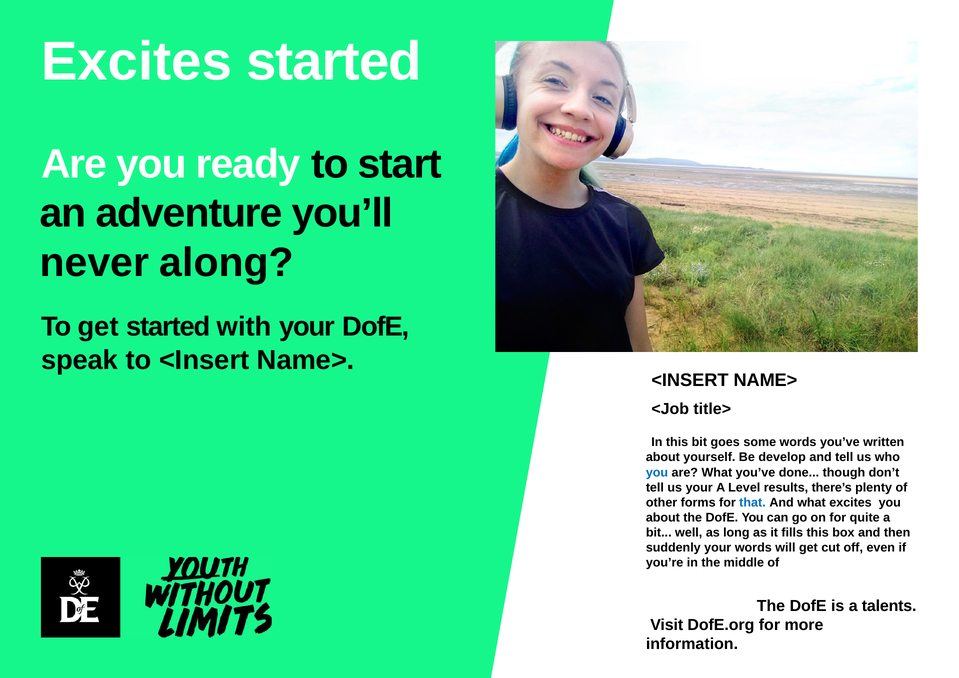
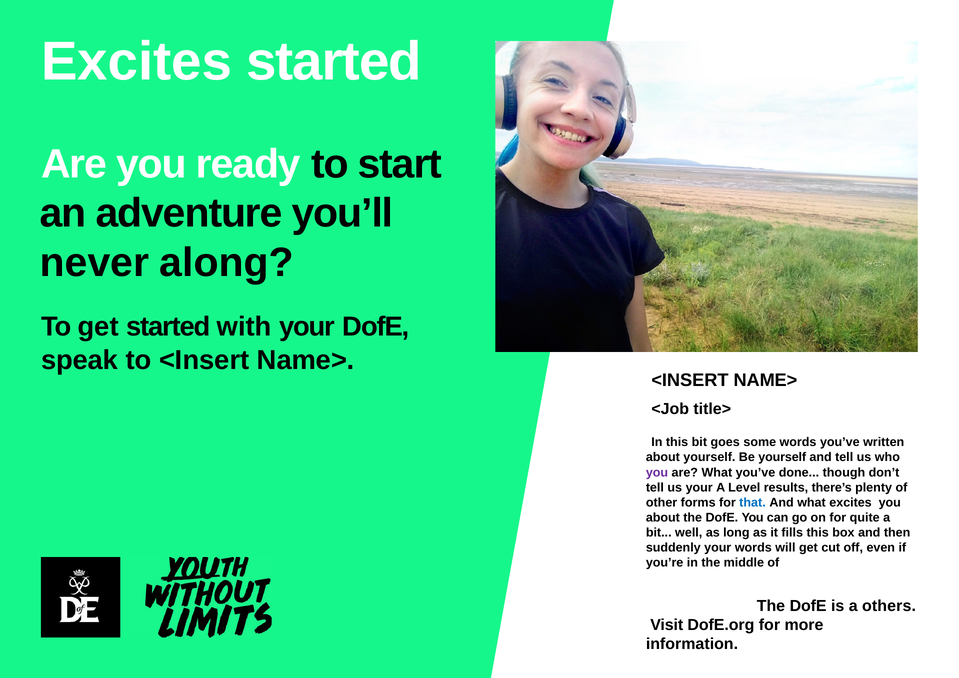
Be develop: develop -> yourself
you at (657, 472) colour: blue -> purple
talents: talents -> others
